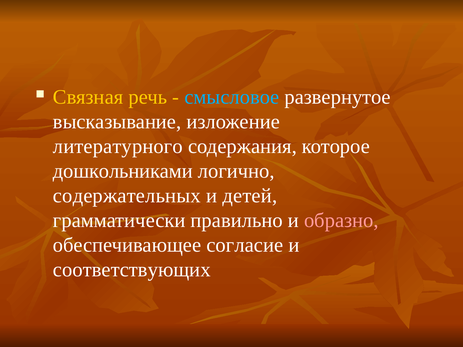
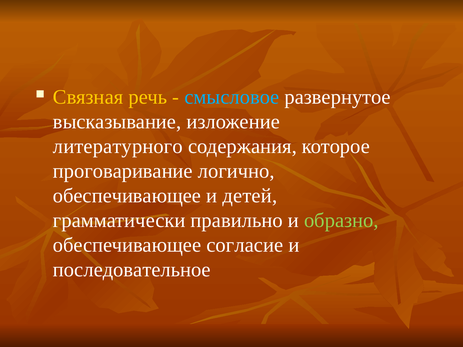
дошкольниками: дошкольниками -> проговаривание
содержательных at (127, 196): содержательных -> обеспечивающее
образно colour: pink -> light green
соответствующих: соответствующих -> последовательное
